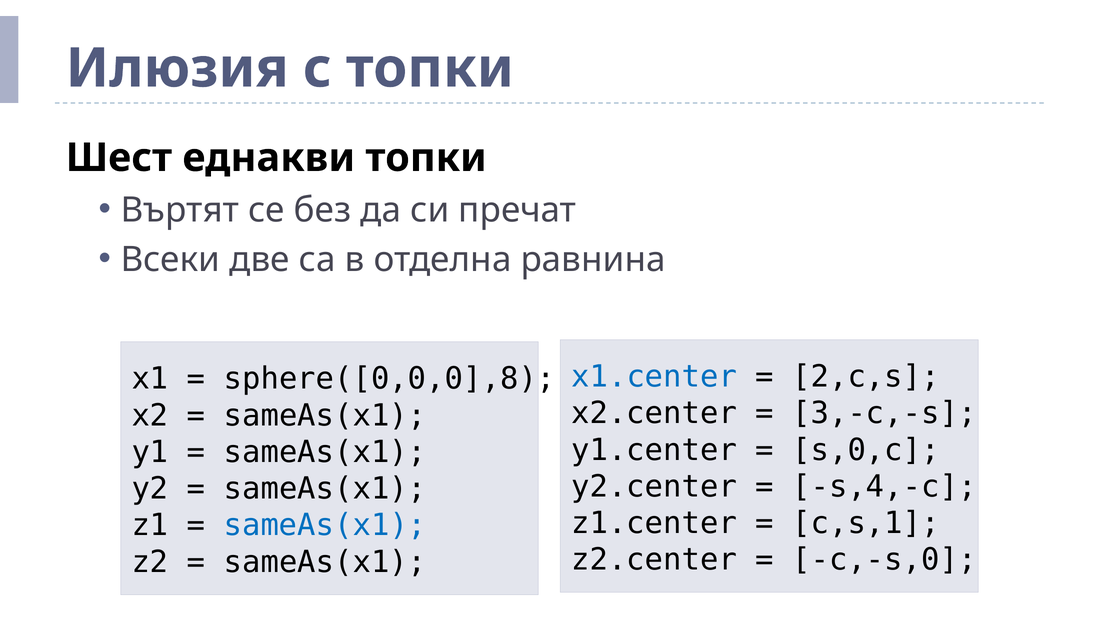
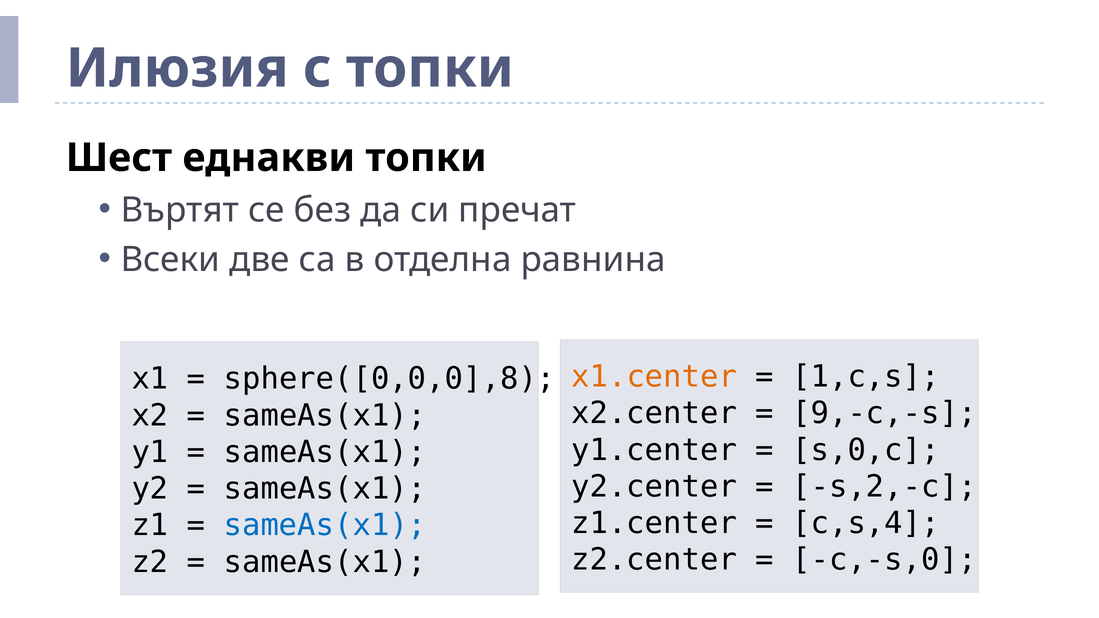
x1.center colour: blue -> orange
2,c,s: 2,c,s -> 1,c,s
3,-c,-s: 3,-c,-s -> 9,-c,-s
s,4,-c: s,4,-c -> s,2,-c
c,s,1: c,s,1 -> c,s,4
